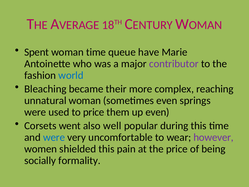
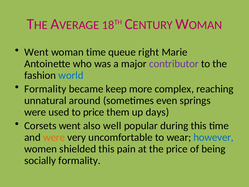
Spent at (37, 52): Spent -> Went
have: have -> right
Bleaching at (45, 89): Bleaching -> Formality
their: their -> keep
unnatural woman: woman -> around
up even: even -> days
were at (54, 137) colour: blue -> orange
however colour: purple -> blue
